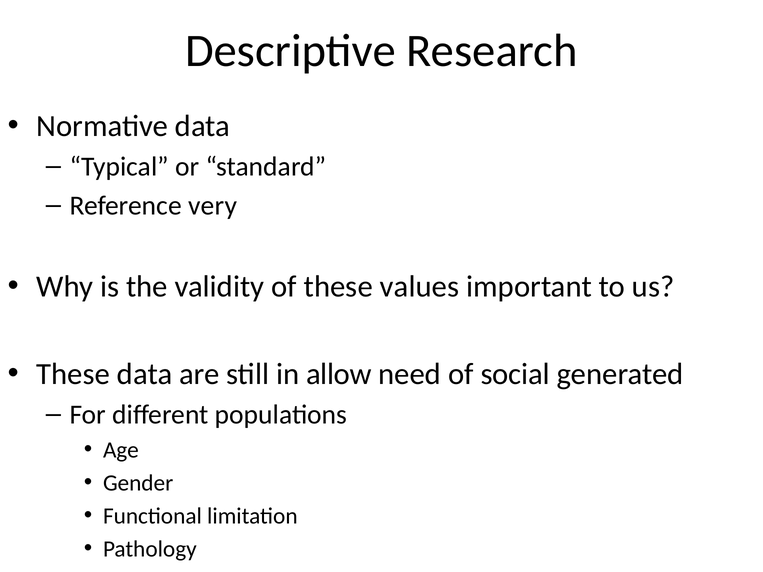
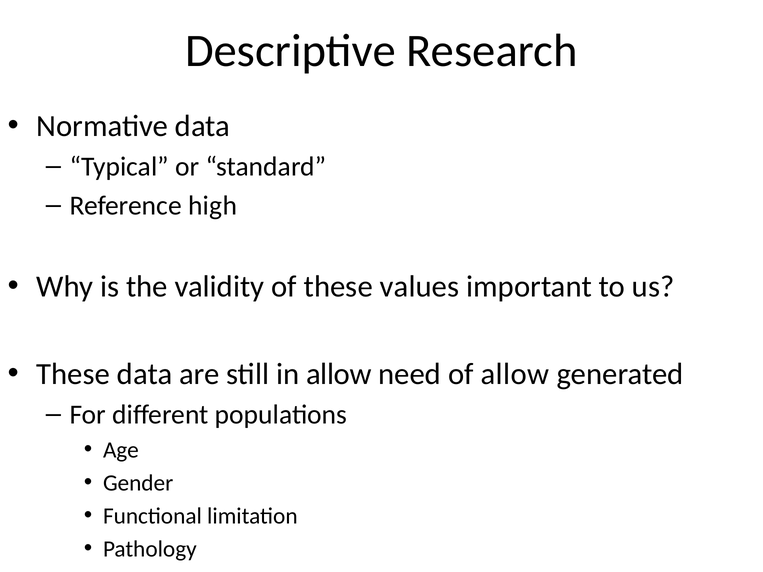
very: very -> high
of social: social -> allow
